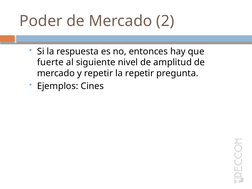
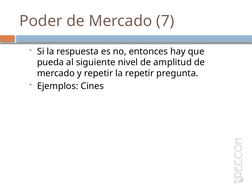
2: 2 -> 7
fuerte: fuerte -> pueda
